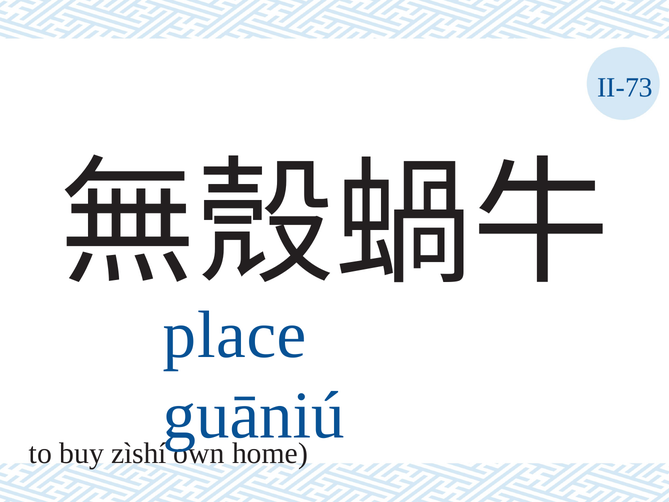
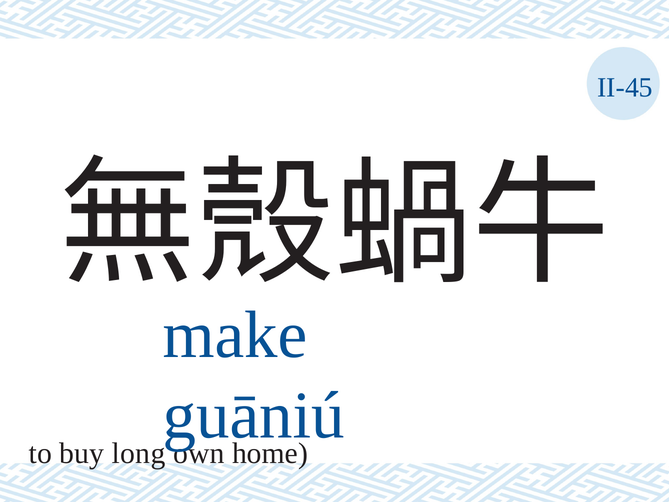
II-73: II-73 -> II-45
place: place -> make
zìshí: zìshí -> long
